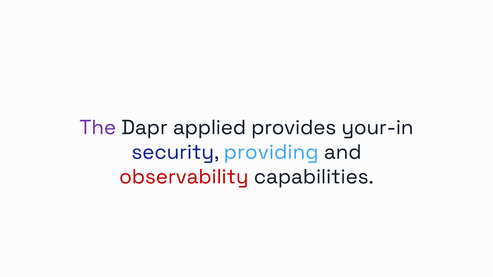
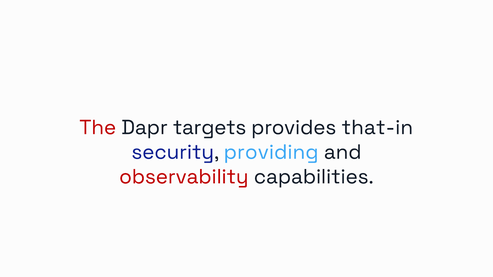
The colour: purple -> red
applied: applied -> targets
your-in: your-in -> that-in
